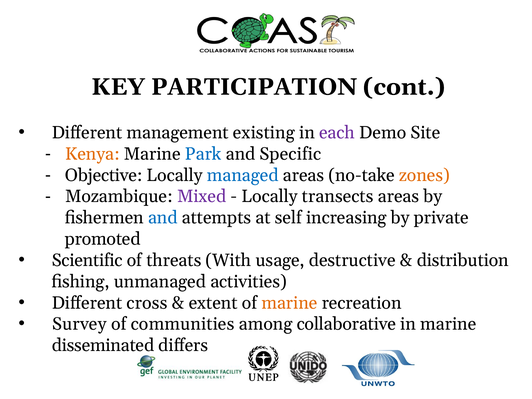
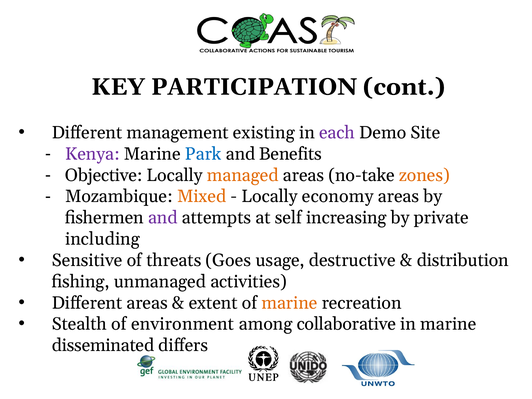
Kenya colour: orange -> purple
Specific: Specific -> Benefits
managed colour: blue -> orange
Mixed colour: purple -> orange
transects: transects -> economy
and at (163, 218) colour: blue -> purple
promoted: promoted -> including
Scientific: Scientific -> Sensitive
With: With -> Goes
Different cross: cross -> areas
Survey: Survey -> Stealth
communities: communities -> environment
